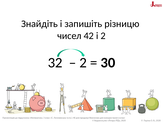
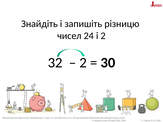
42: 42 -> 24
